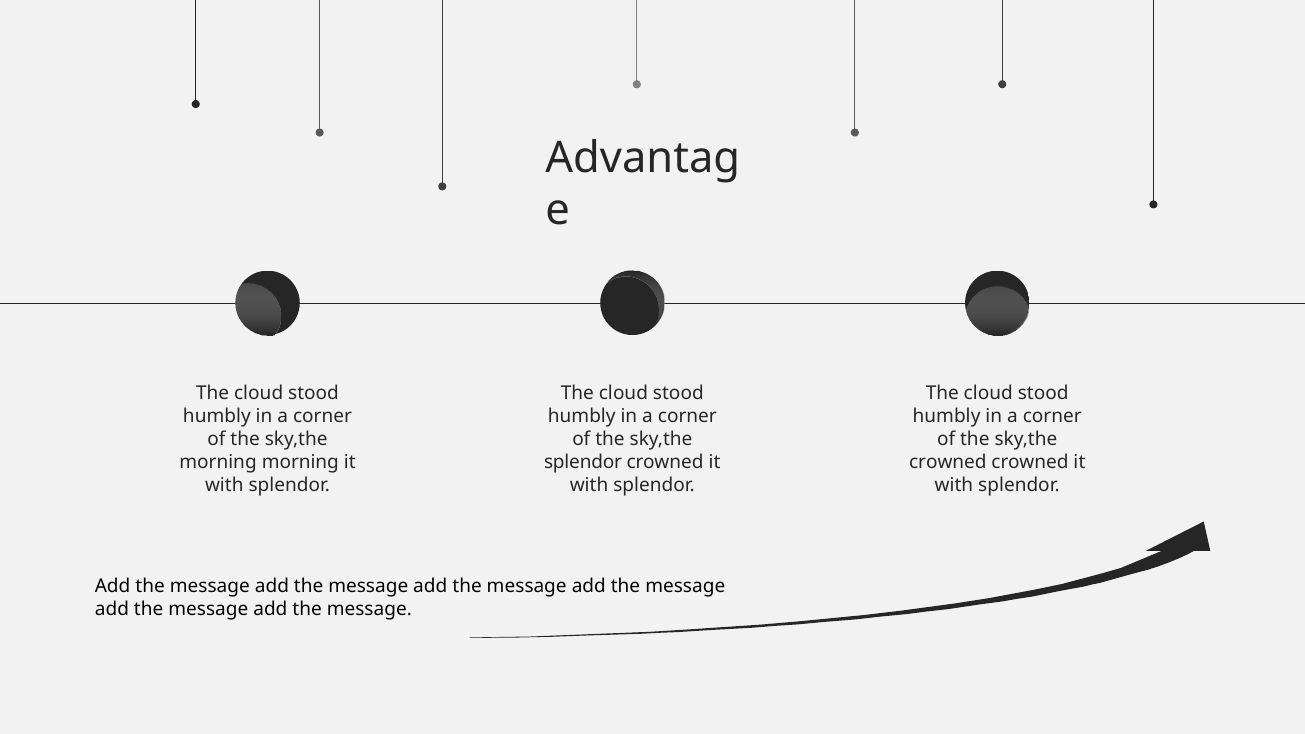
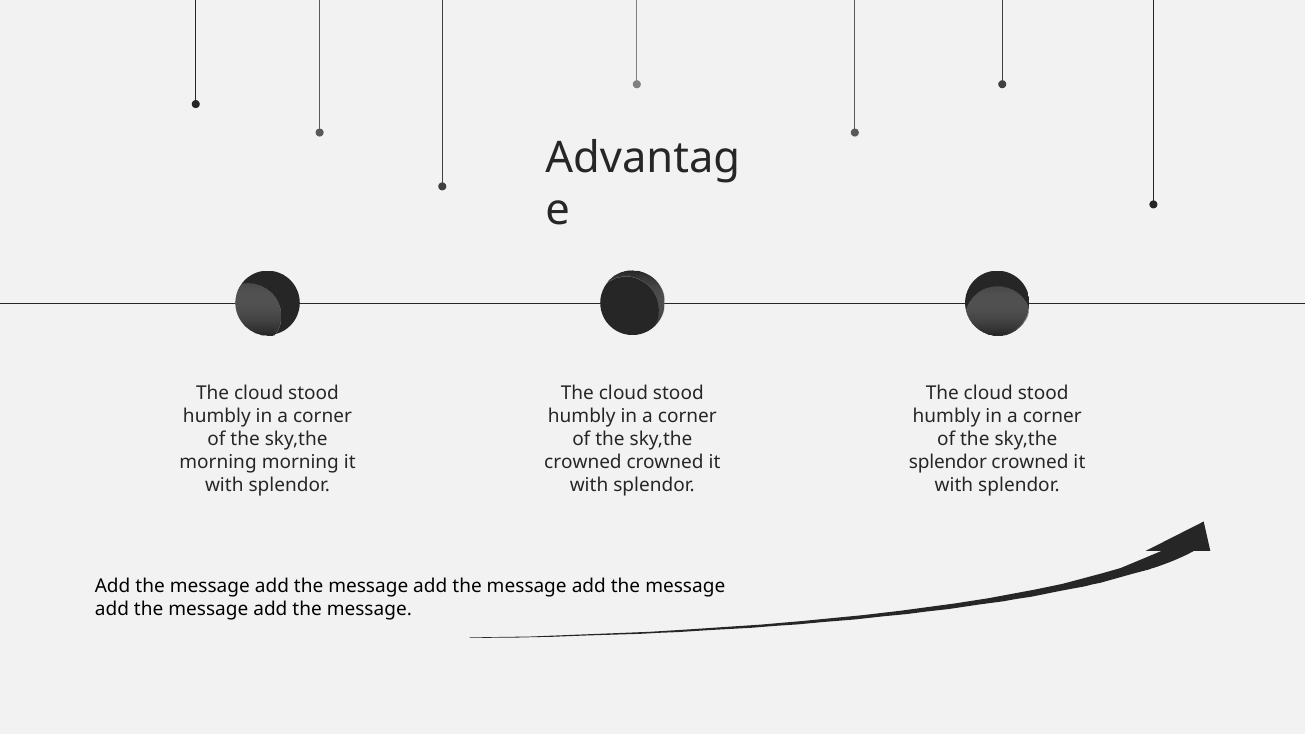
splendor at (583, 462): splendor -> crowned
crowned at (948, 462): crowned -> splendor
